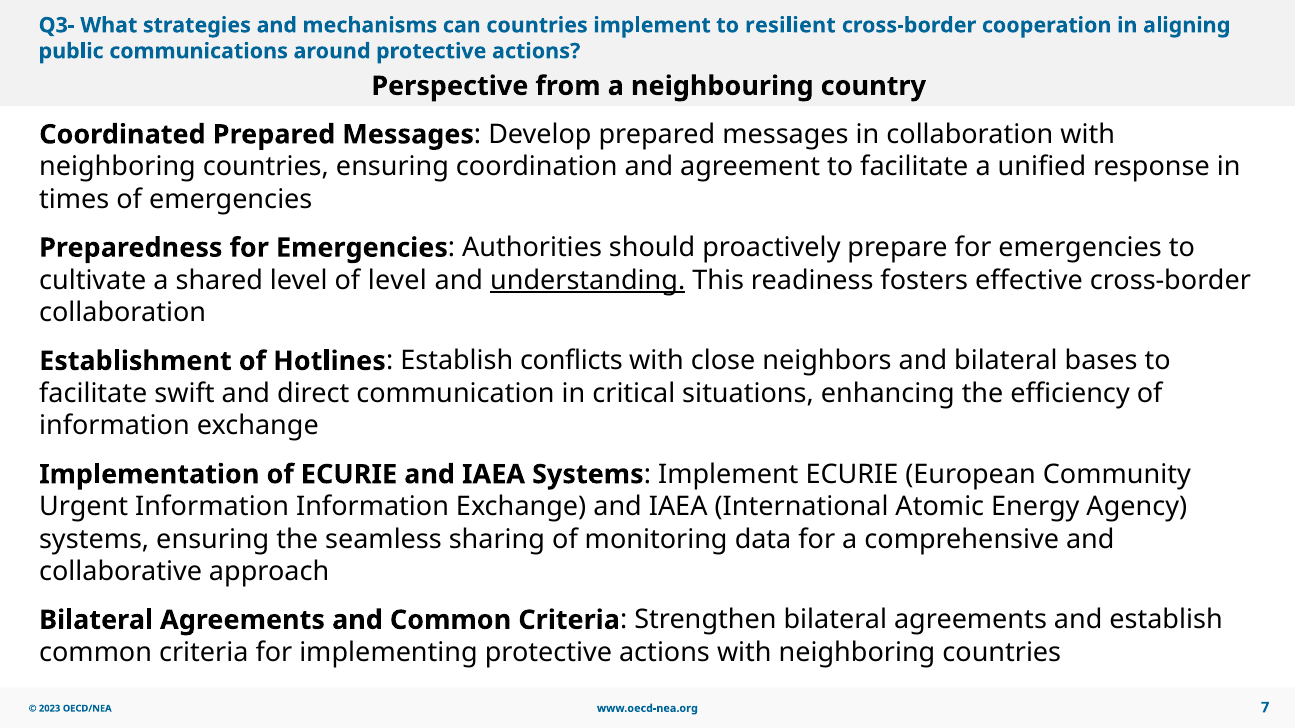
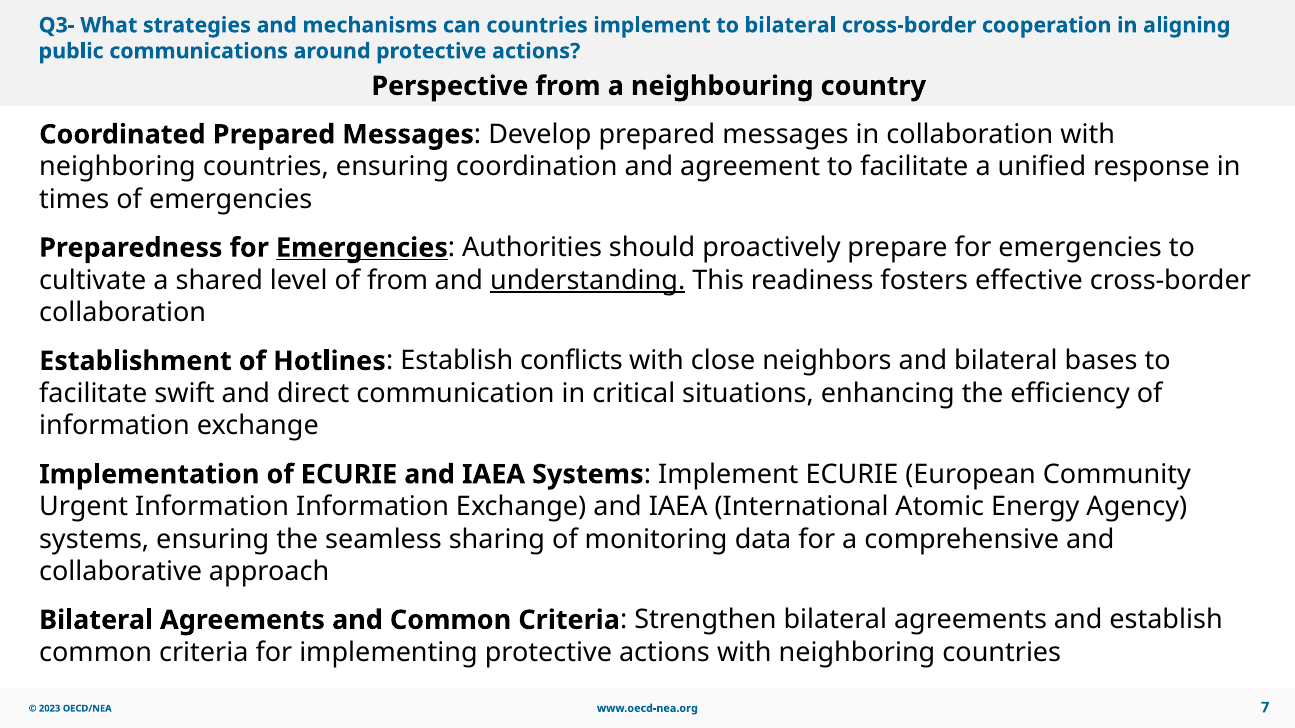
to resilient: resilient -> bilateral
Emergencies at (362, 248) underline: none -> present
of level: level -> from
